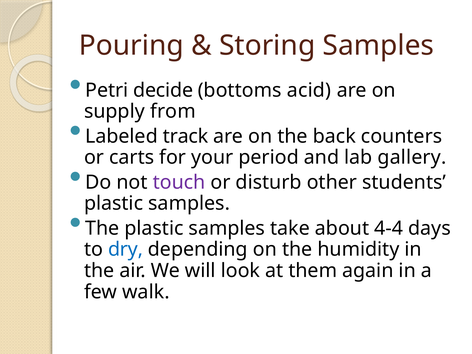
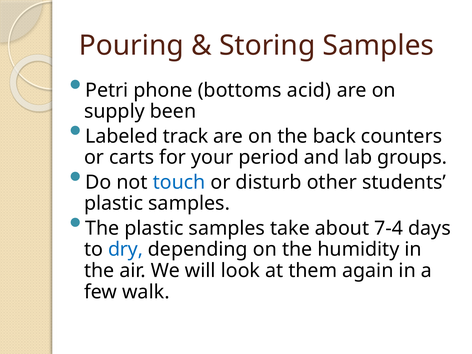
decide: decide -> phone
from: from -> been
gallery: gallery -> groups
touch colour: purple -> blue
4-4: 4-4 -> 7-4
